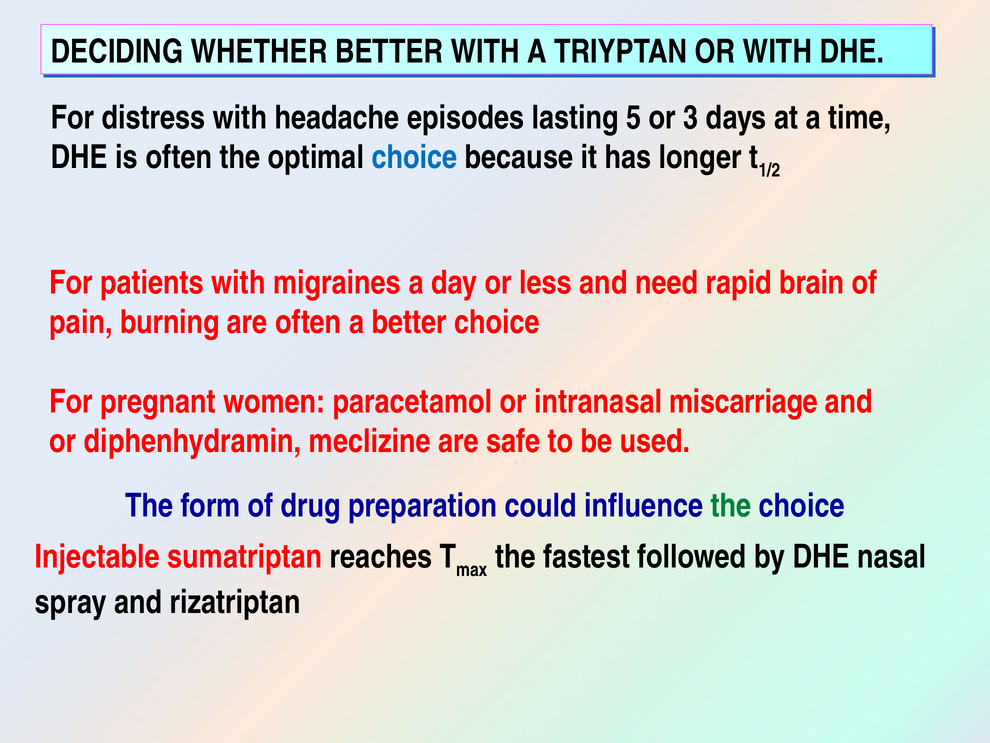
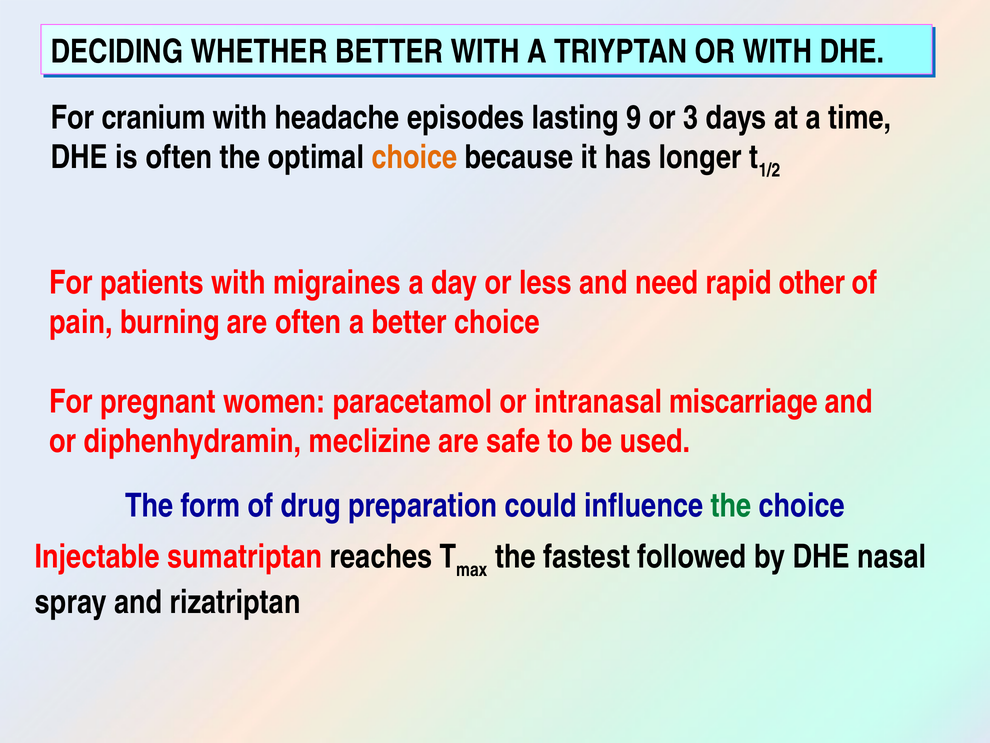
distress: distress -> cranium
5: 5 -> 9
choice at (414, 157) colour: blue -> orange
brain: brain -> other
